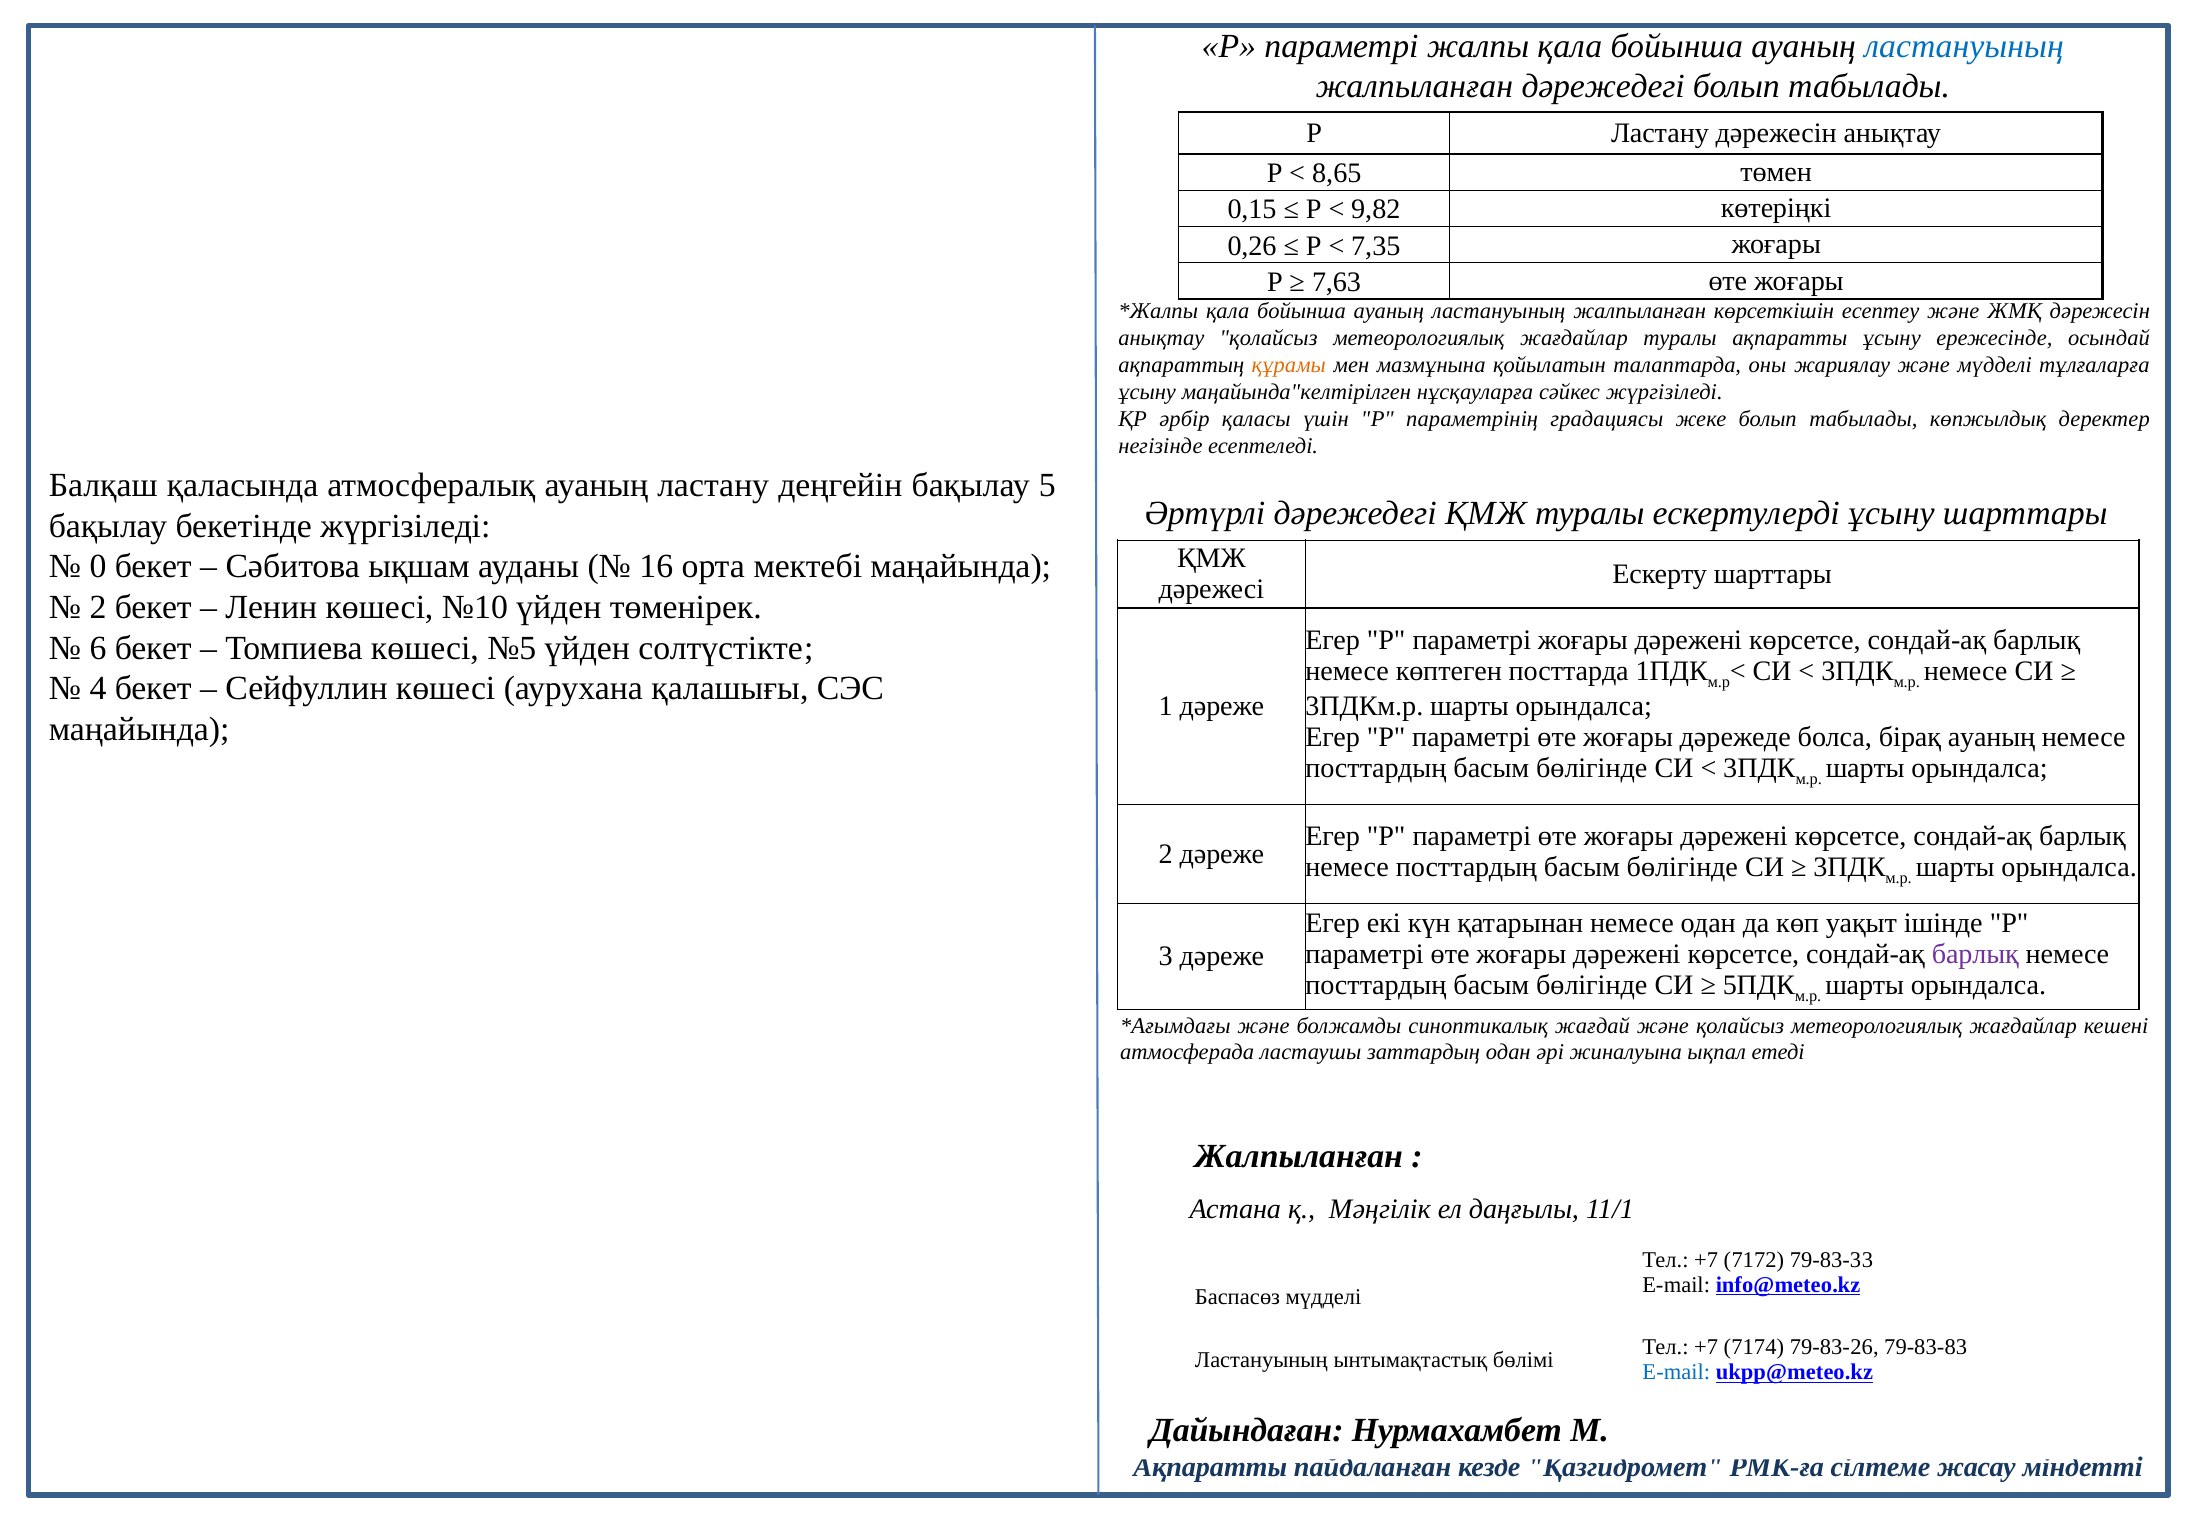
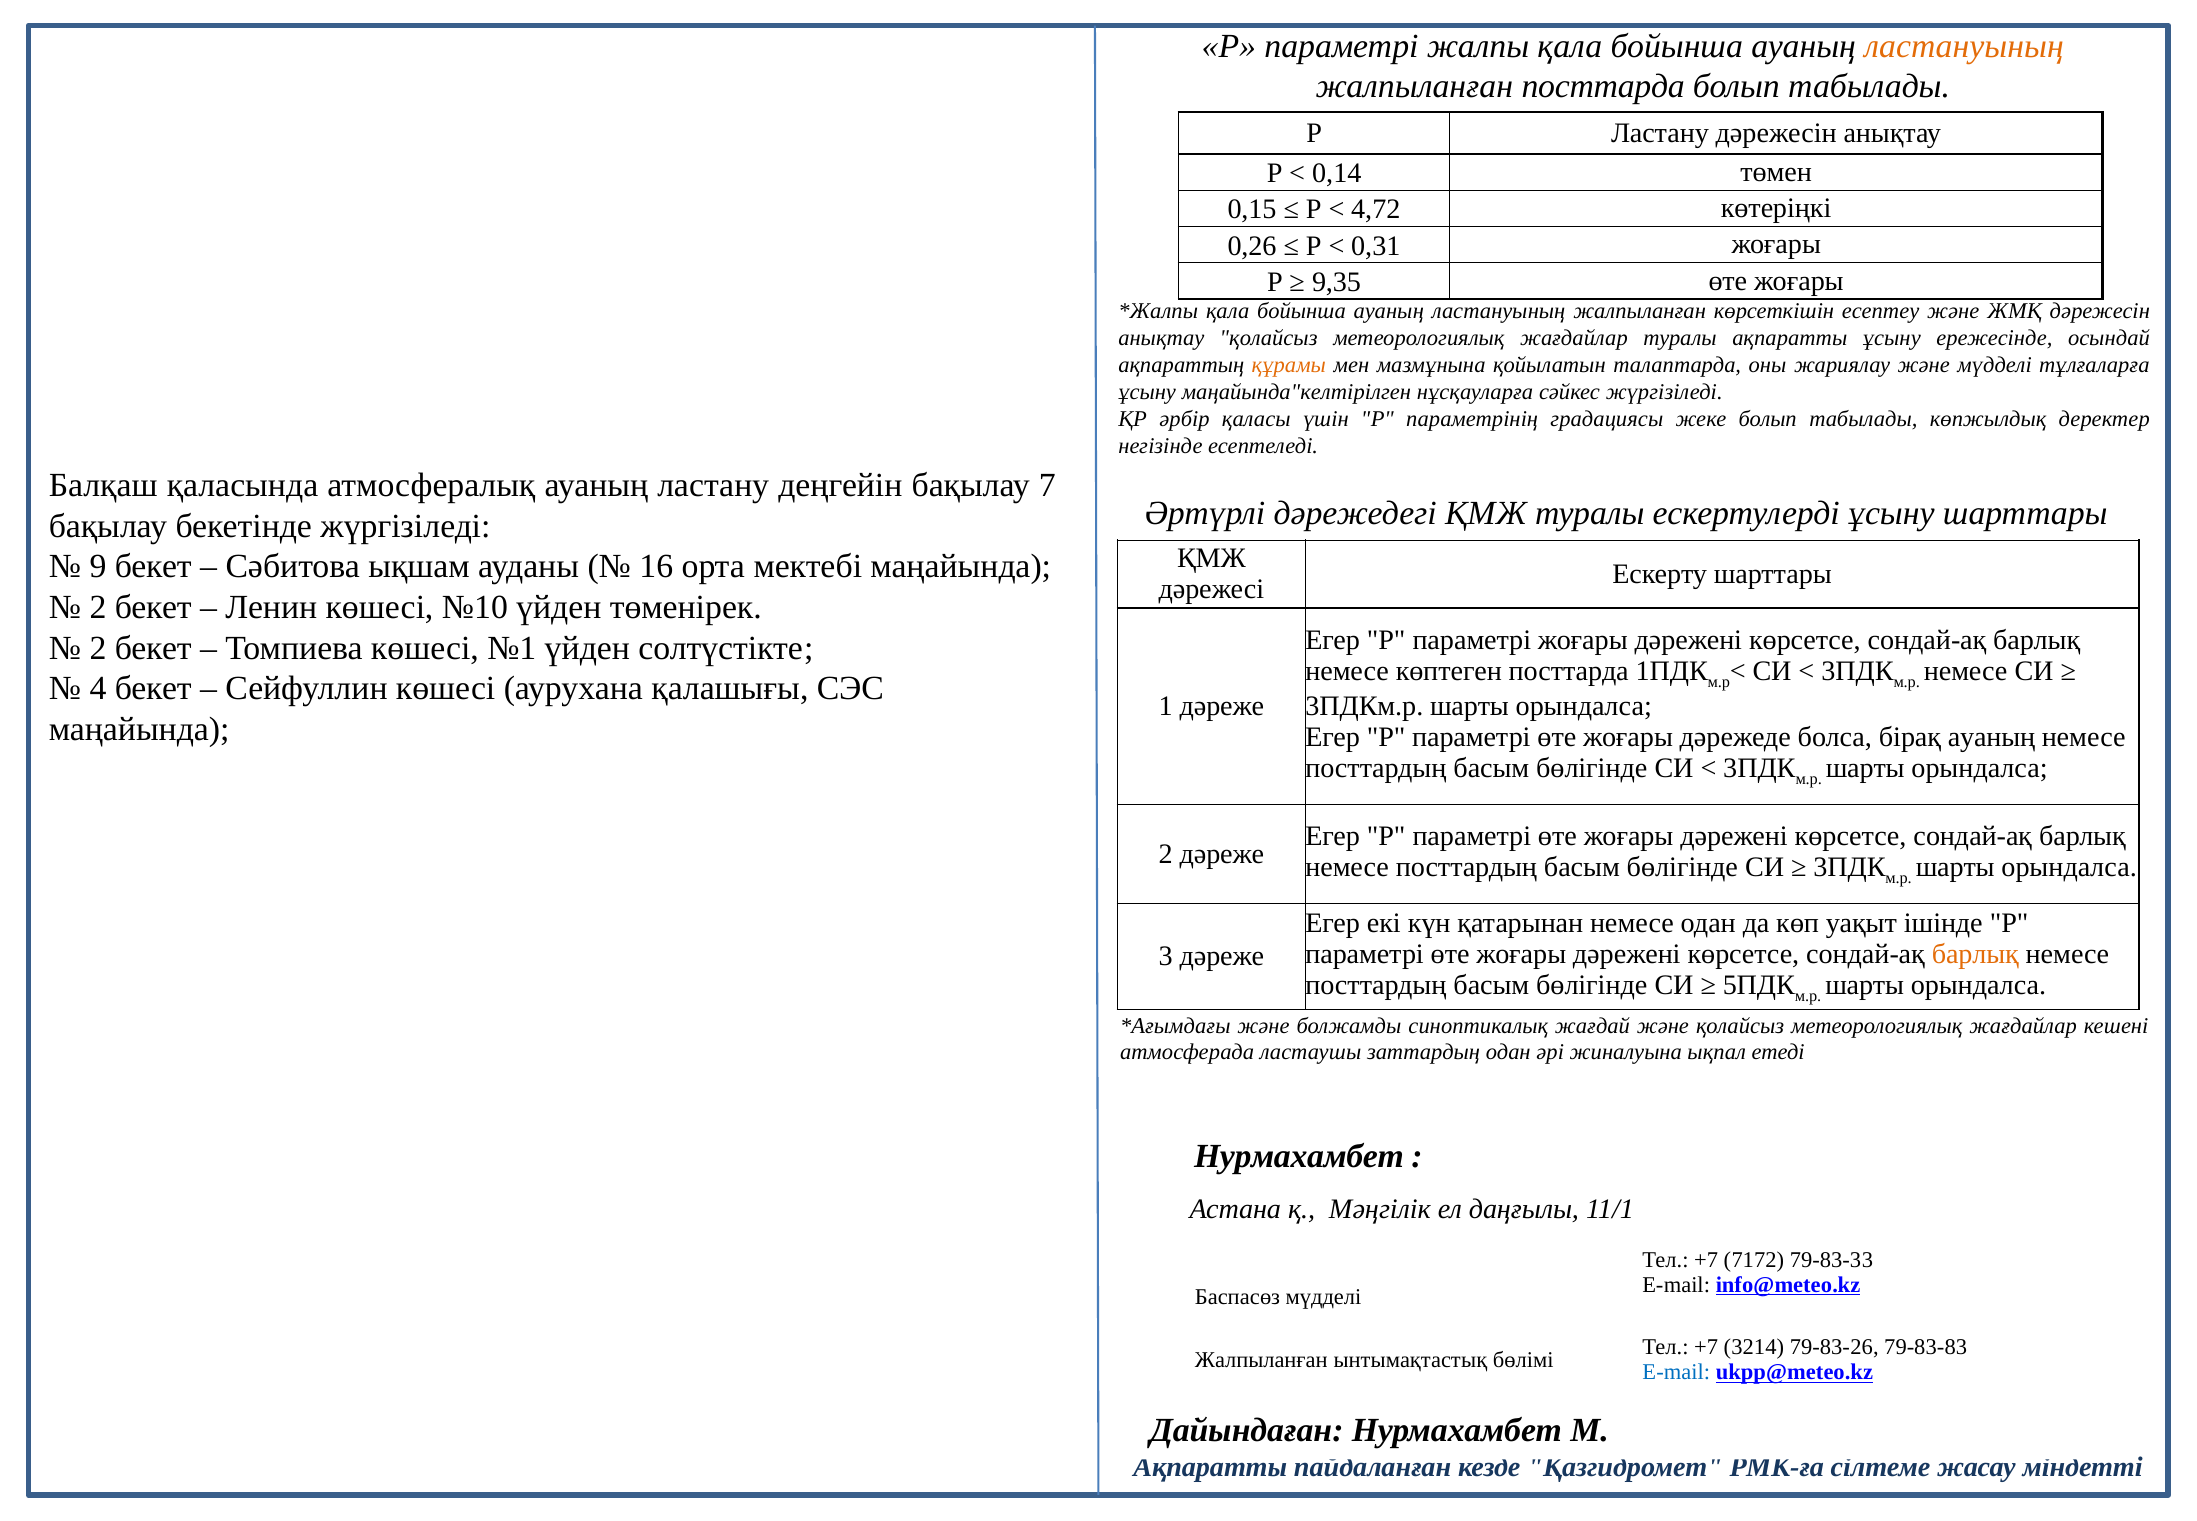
ластануының at (1964, 46) colour: blue -> orange
жалпыланған дәрежедегі: дәрежедегі -> посттарда
8,65: 8,65 -> 0,14
9,82: 9,82 -> 4,72
7,35: 7,35 -> 0,31
7,63: 7,63 -> 9,35
5: 5 -> 7
0: 0 -> 9
6 at (98, 648): 6 -> 2
№5: №5 -> №1
барлық at (1975, 954) colour: purple -> orange
Жалпыланған at (1299, 1156): Жалпыланған -> Нурмахамбет
7174: 7174 -> 3214
Ластануының at (1261, 1360): Ластануының -> Жалпыланған
